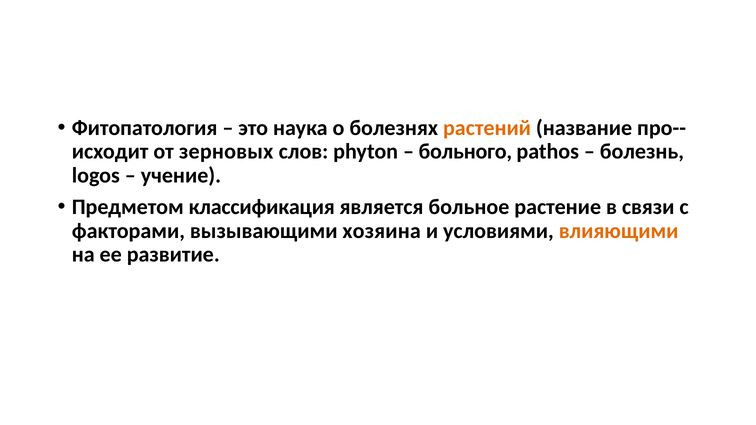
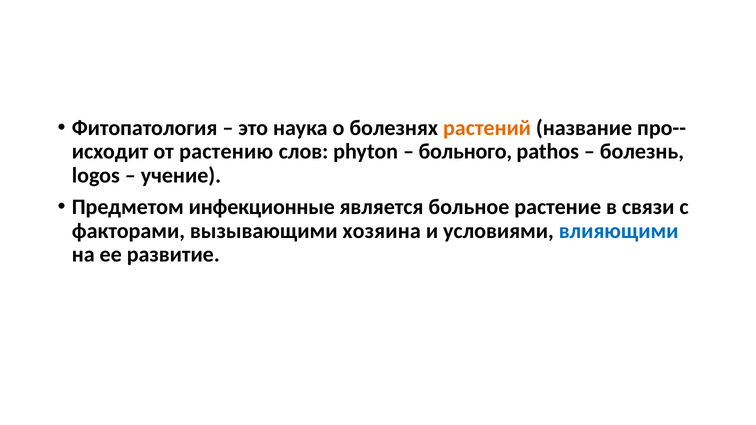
зерновых: зерновых -> растению
классификация: классификация -> инфекционные
влияющими colour: orange -> blue
